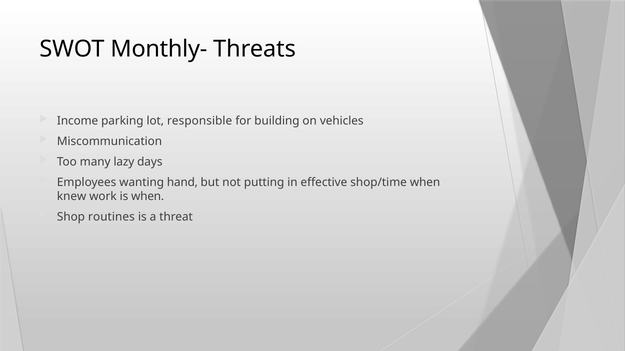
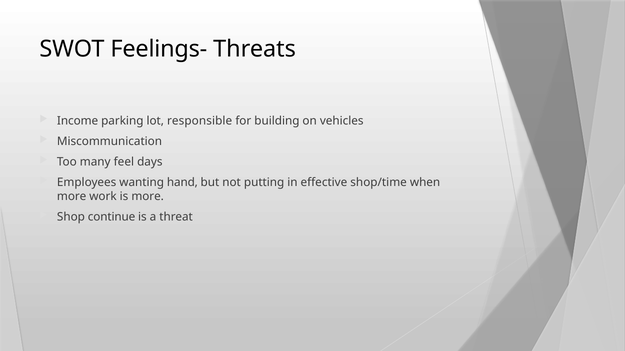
Monthly-: Monthly- -> Feelings-
lazy: lazy -> feel
knew at (72, 197): knew -> more
is when: when -> more
routines: routines -> continue
